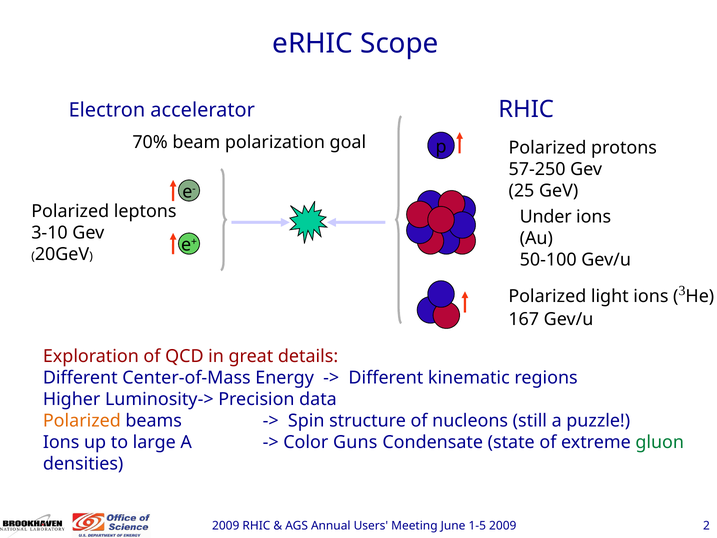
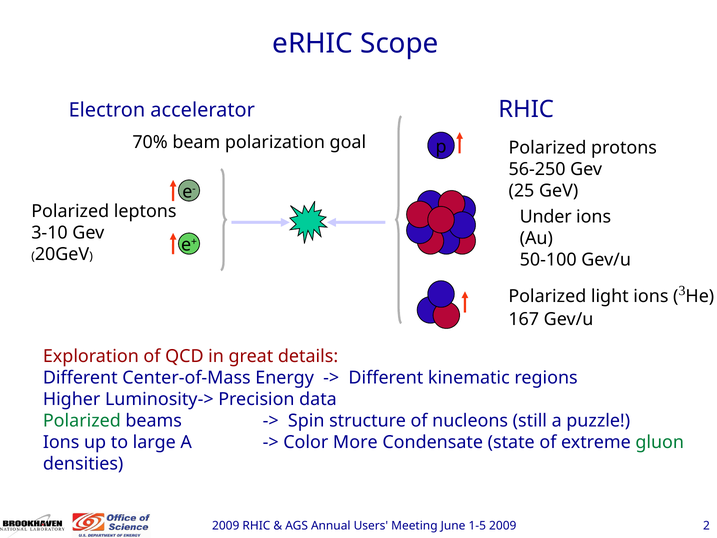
57-250: 57-250 -> 56-250
Polarized at (82, 421) colour: orange -> green
Guns: Guns -> More
